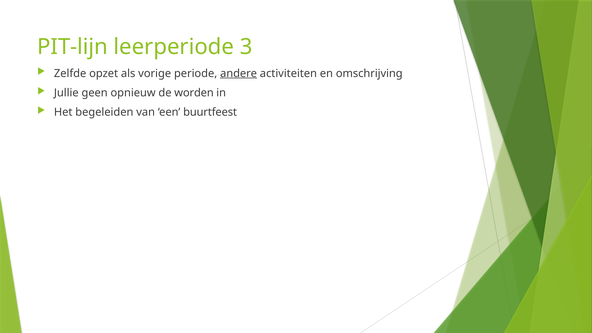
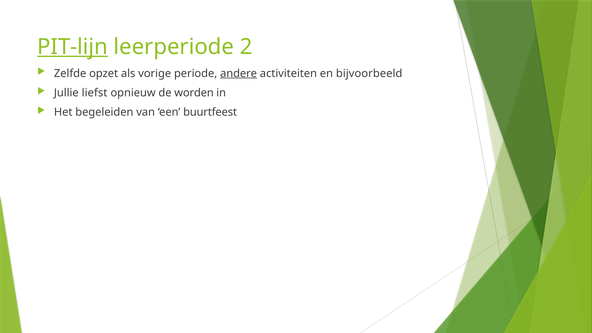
PIT-lijn underline: none -> present
3: 3 -> 2
omschrijving: omschrijving -> bijvoorbeeld
geen: geen -> liefst
